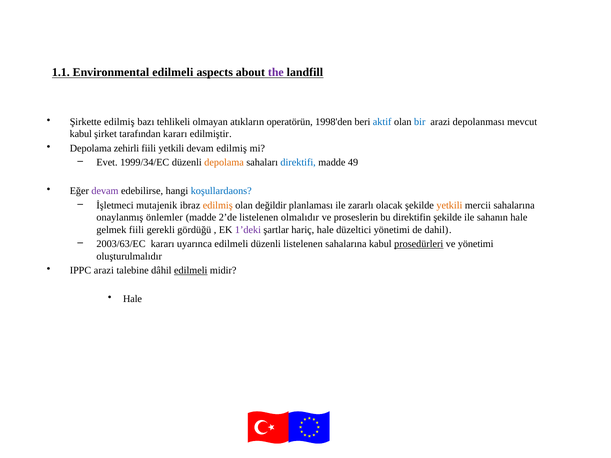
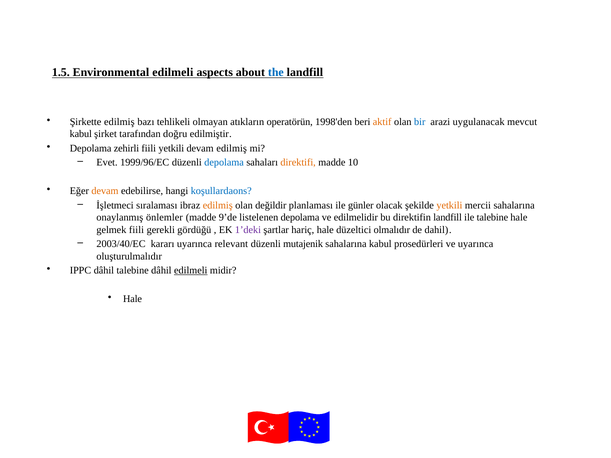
1.1: 1.1 -> 1.5
the colour: purple -> blue
aktif colour: blue -> orange
depolanması: depolanması -> uygulanacak
tarafından kararı: kararı -> doğru
1999/34/EC: 1999/34/EC -> 1999/96/EC
depolama at (224, 163) colour: orange -> blue
direktifi colour: blue -> orange
49: 49 -> 10
devam at (105, 191) colour: purple -> orange
mutajenik: mutajenik -> sıralaması
zararlı: zararlı -> günler
2’de: 2’de -> 9’de
listelenen olmalıdır: olmalıdır -> depolama
proseslerin: proseslerin -> edilmelidir
direktifin şekilde: şekilde -> landfill
ile sahanın: sahanın -> talebine
düzeltici yönetimi: yönetimi -> olmalıdır
2003/63/EC: 2003/63/EC -> 2003/40/EC
uyarınca edilmeli: edilmeli -> relevant
düzenli listelenen: listelenen -> mutajenik
prosedürleri underline: present -> none
ve yönetimi: yönetimi -> uyarınca
IPPC arazi: arazi -> dâhil
